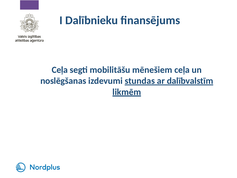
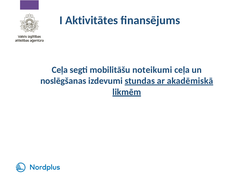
Dalībnieku: Dalībnieku -> Aktivitātes
mēnešiem: mēnešiem -> noteikumi
dalībvalstīm: dalībvalstīm -> akadēmiskā
